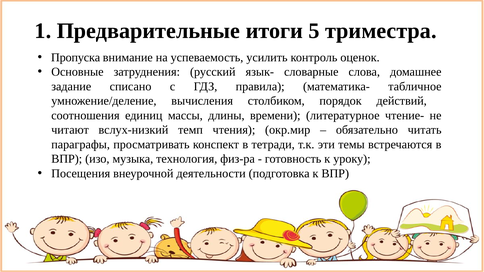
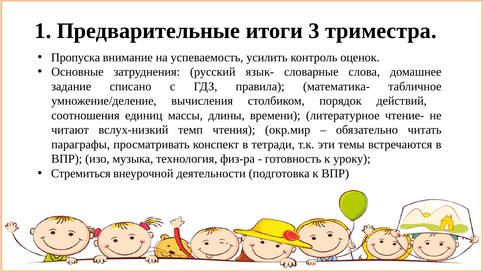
5: 5 -> 3
Посещения: Посещения -> Стремиться
